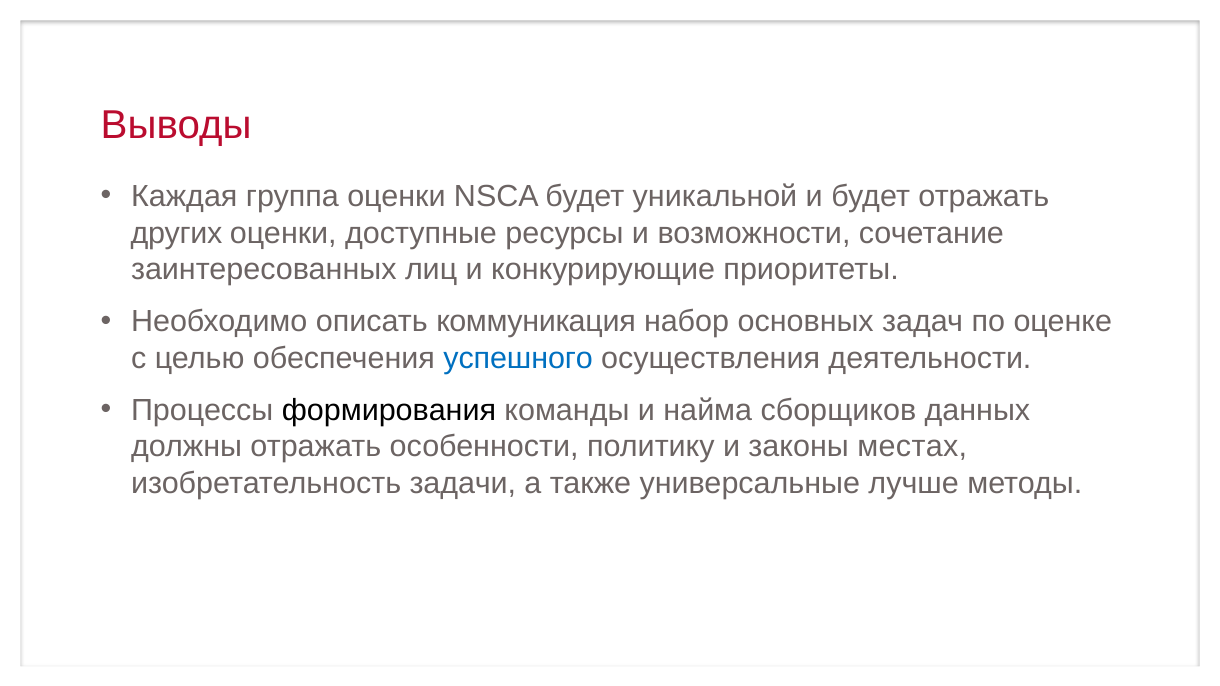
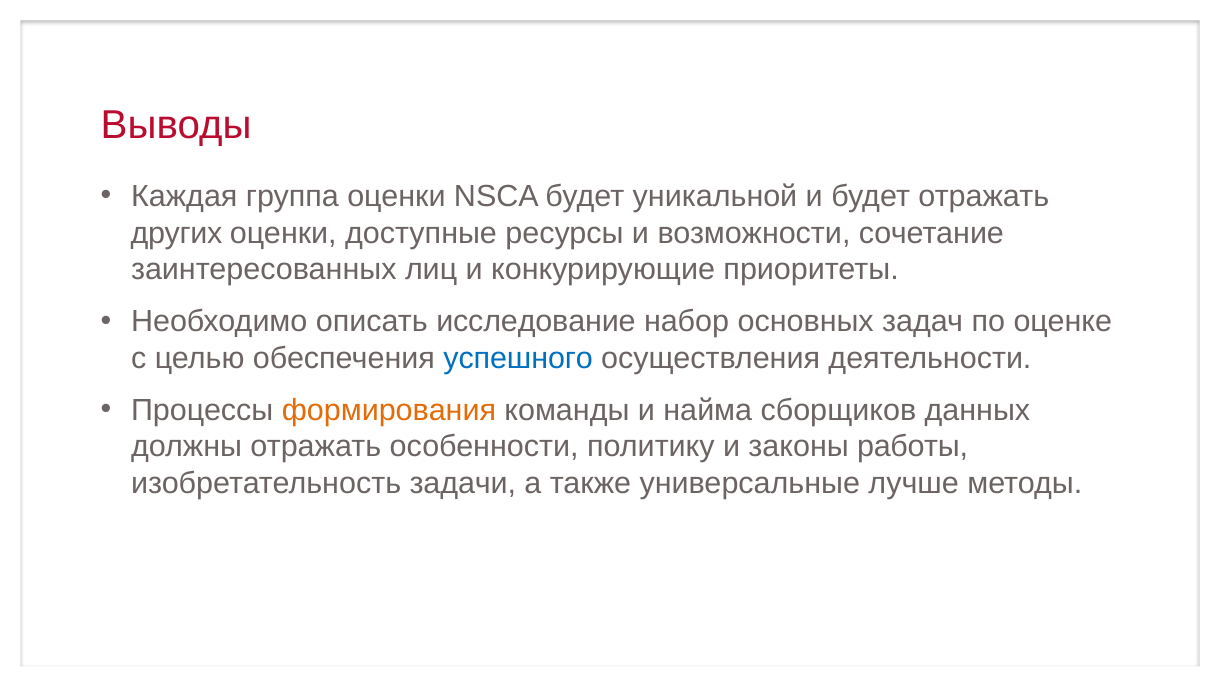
коммуникация: коммуникация -> исследование
формирования colour: black -> orange
местах: местах -> работы
